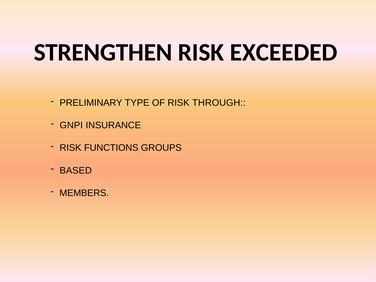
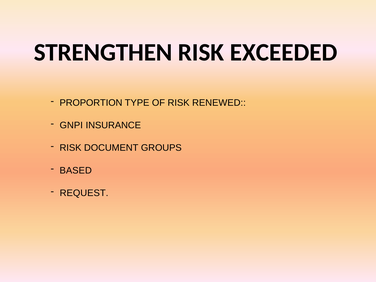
PRELIMINARY: PRELIMINARY -> PROPORTION
THROUGH: THROUGH -> RENEWED
FUNCTIONS: FUNCTIONS -> DOCUMENT
MEMBERS: MEMBERS -> REQUEST
